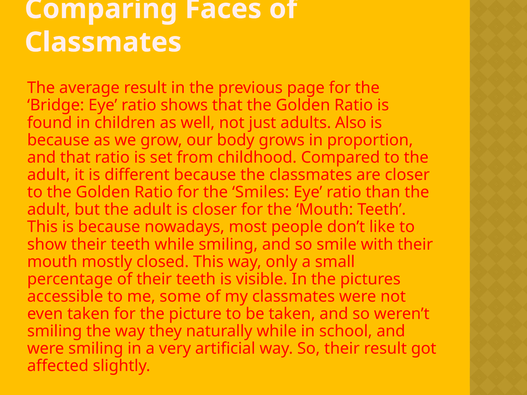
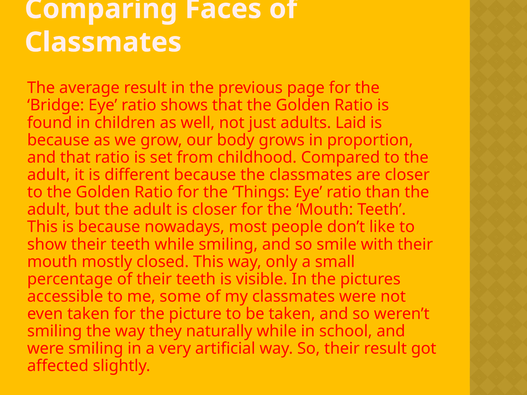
Also: Also -> Laid
Smiles: Smiles -> Things
